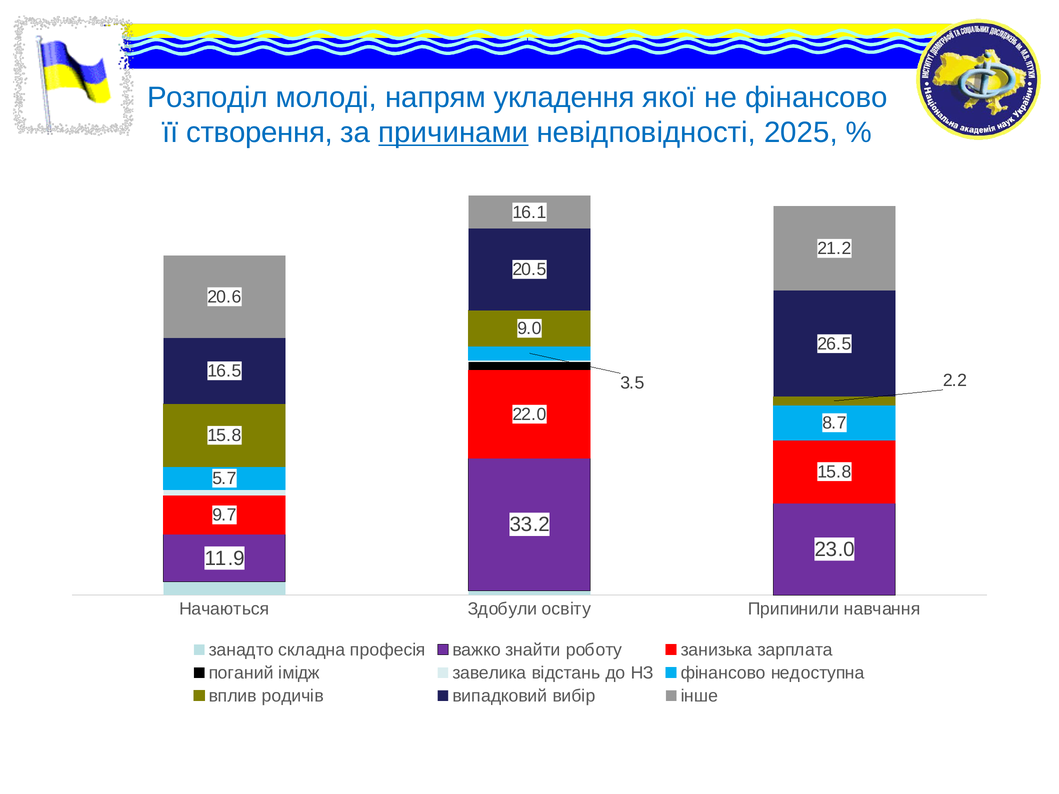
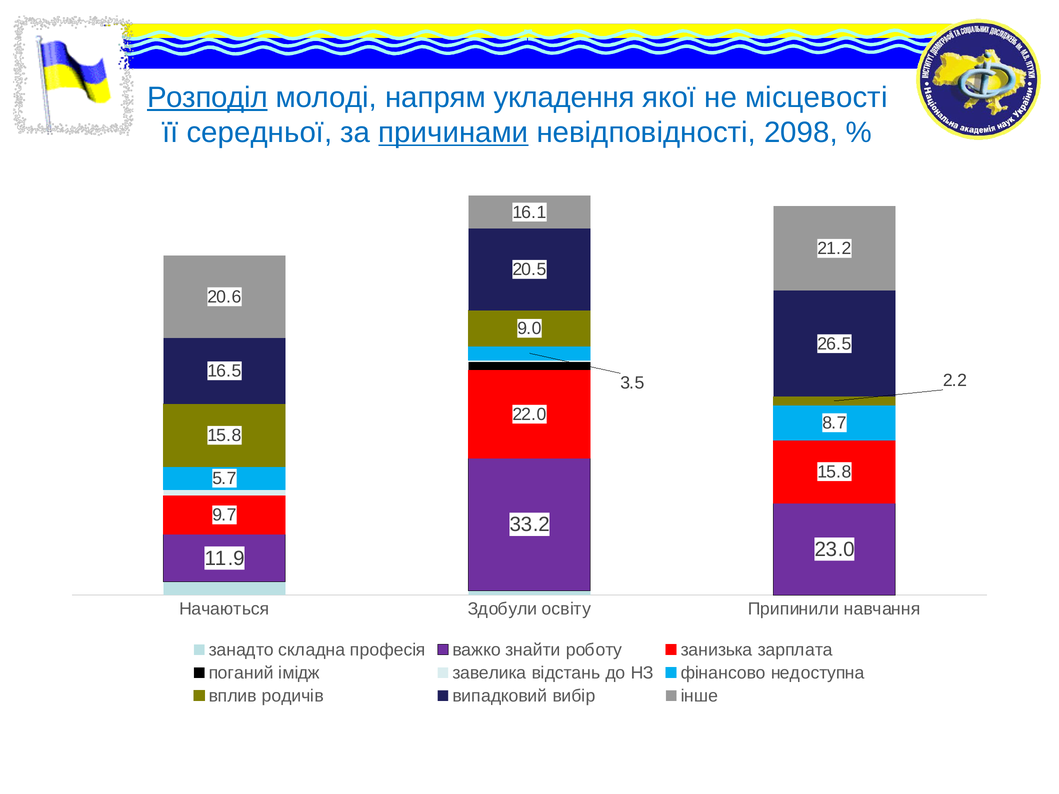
Розподіл underline: none -> present
не фінансово: фінансово -> місцевості
створення: створення -> середньої
2025: 2025 -> 2098
